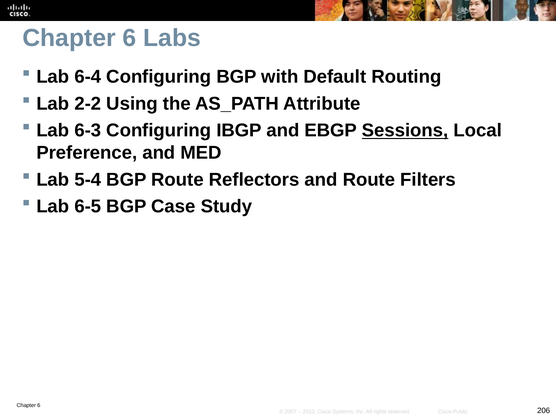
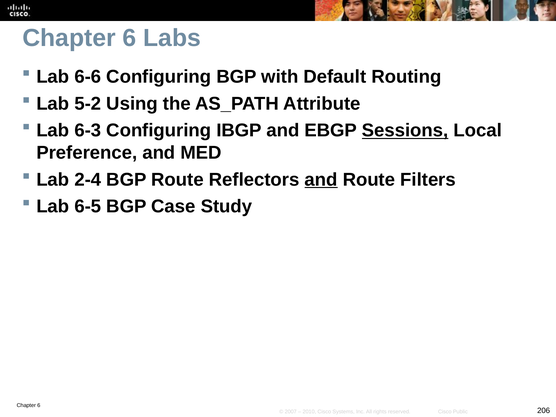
6-4: 6-4 -> 6-6
2-2: 2-2 -> 5-2
5-4: 5-4 -> 2-4
and at (321, 180) underline: none -> present
